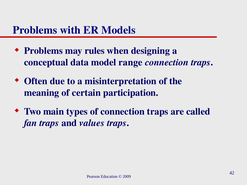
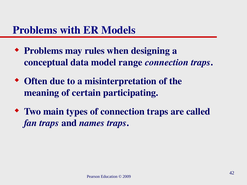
participation: participation -> participating
values: values -> names
